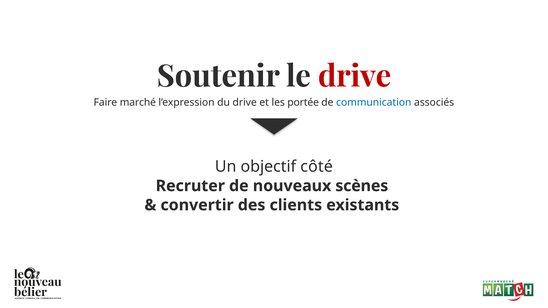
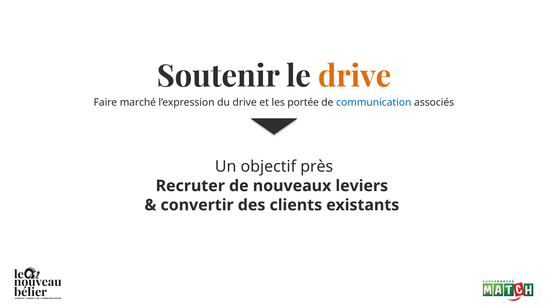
drive at (355, 76) colour: red -> orange
côté: côté -> près
scènes: scènes -> leviers
